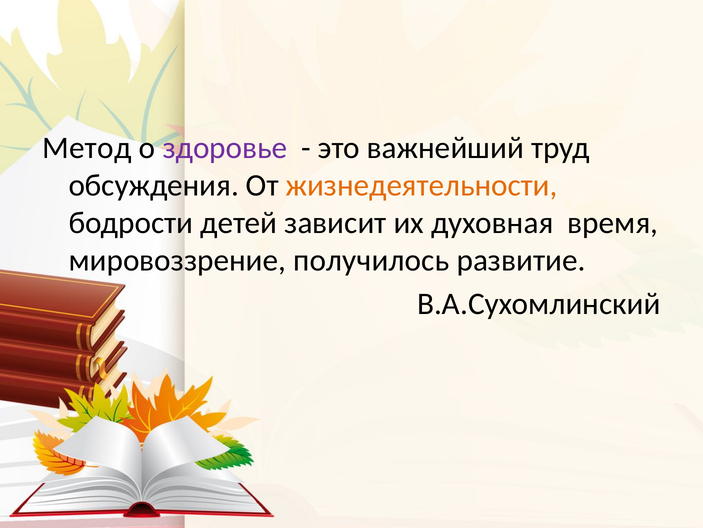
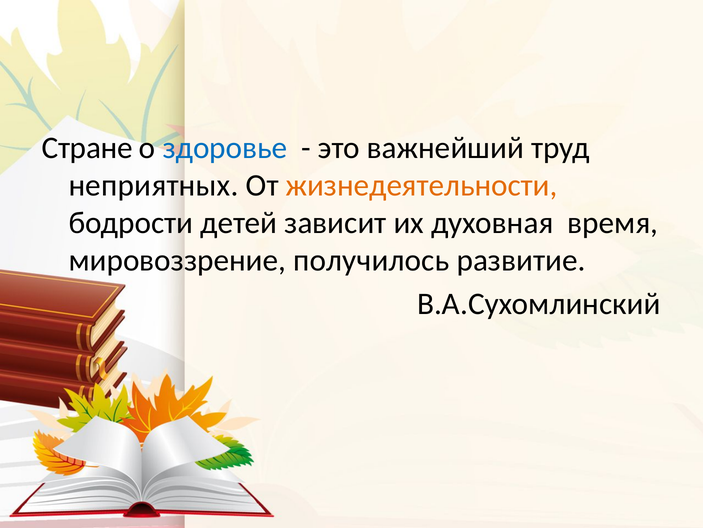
Метод: Метод -> Стране
здоровье colour: purple -> blue
обсуждения: обсуждения -> неприятных
